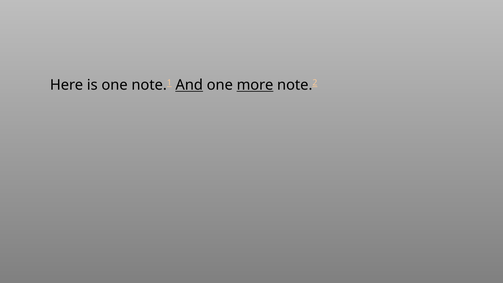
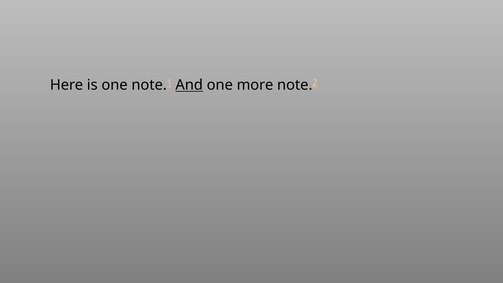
more underline: present -> none
